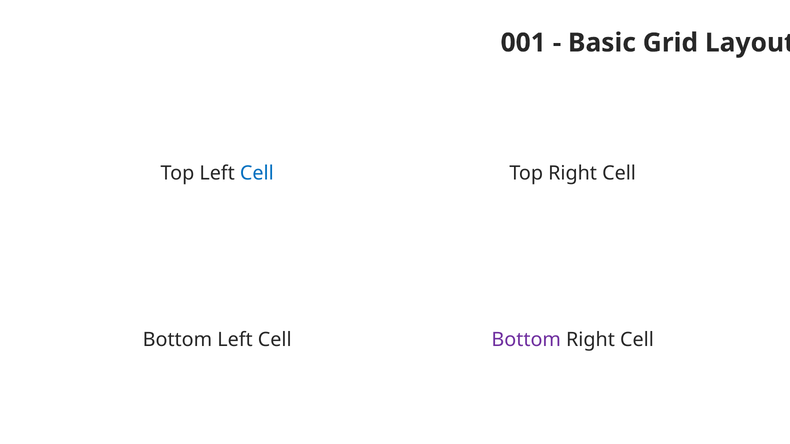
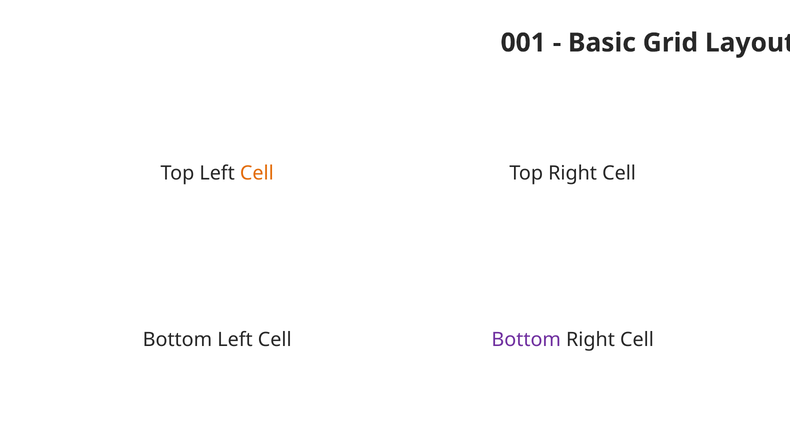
Cell at (257, 174) colour: blue -> orange
